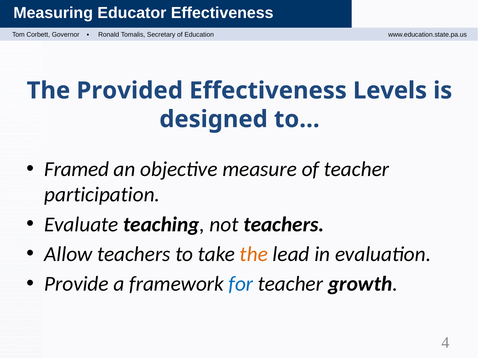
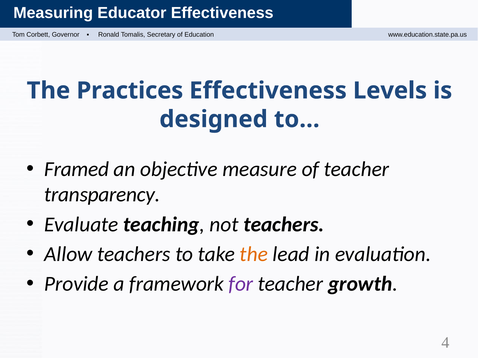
Provided: Provided -> Practices
participation: participation -> transparency
for colour: blue -> purple
